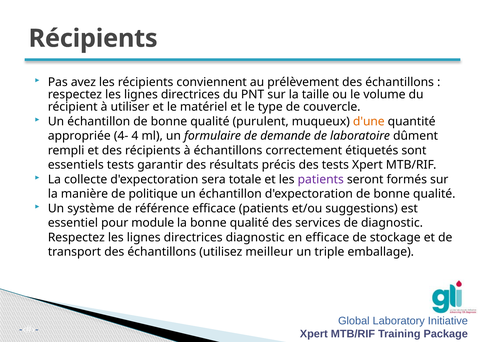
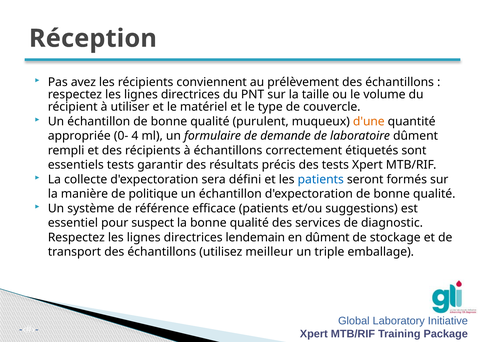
Récipients at (93, 38): Récipients -> Réception
4-: 4- -> 0-
totale: totale -> défini
patients at (321, 180) colour: purple -> blue
module: module -> suspect
directrices diagnostic: diagnostic -> lendemain
en efficace: efficace -> dûment
